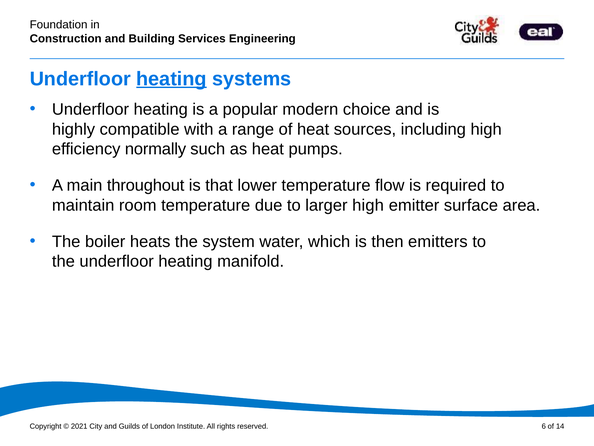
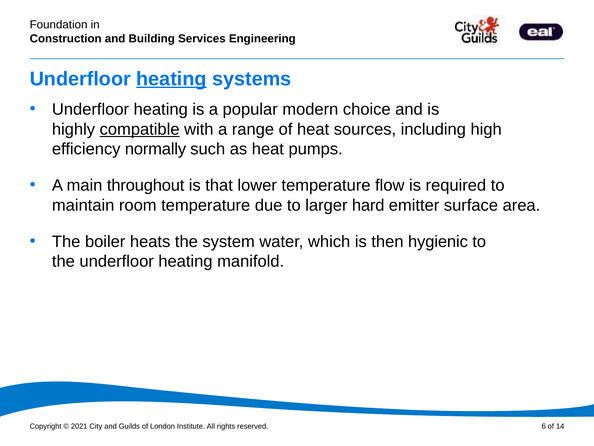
compatible underline: none -> present
larger high: high -> hard
emitters: emitters -> hygienic
